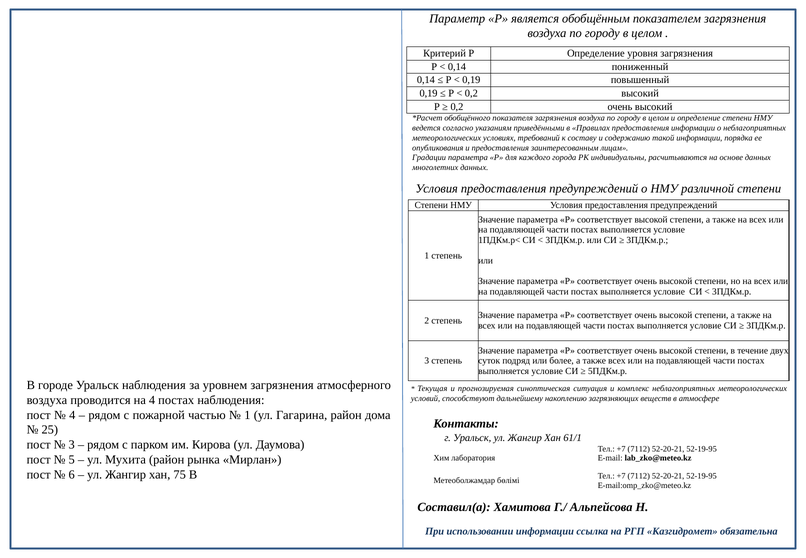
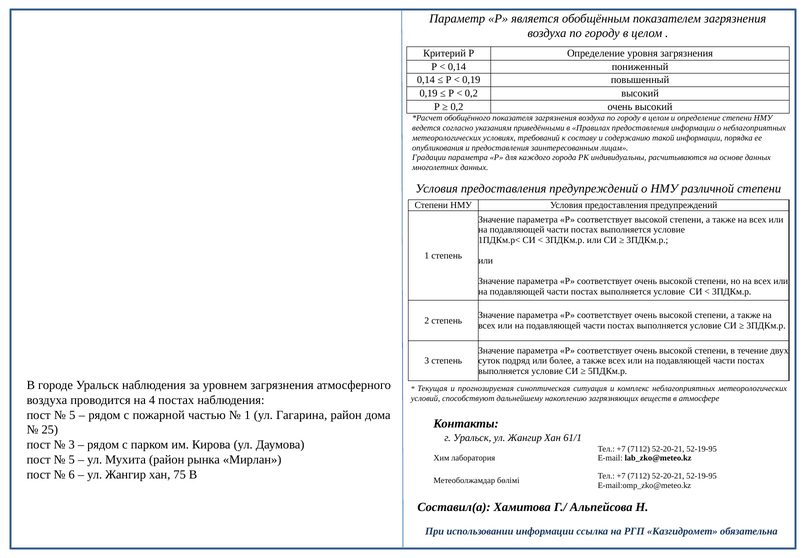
4 at (72, 415): 4 -> 5
